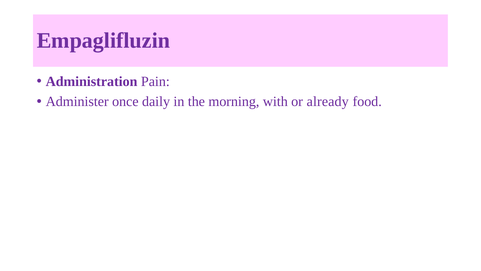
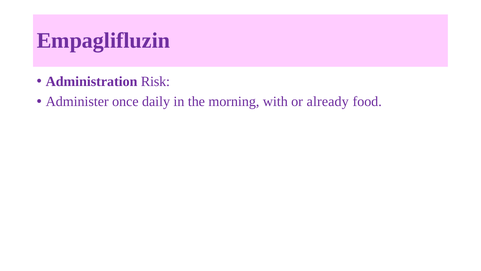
Pain: Pain -> Risk
